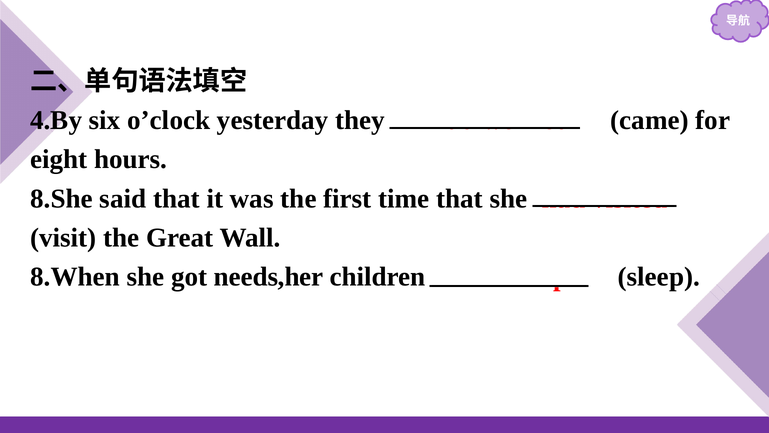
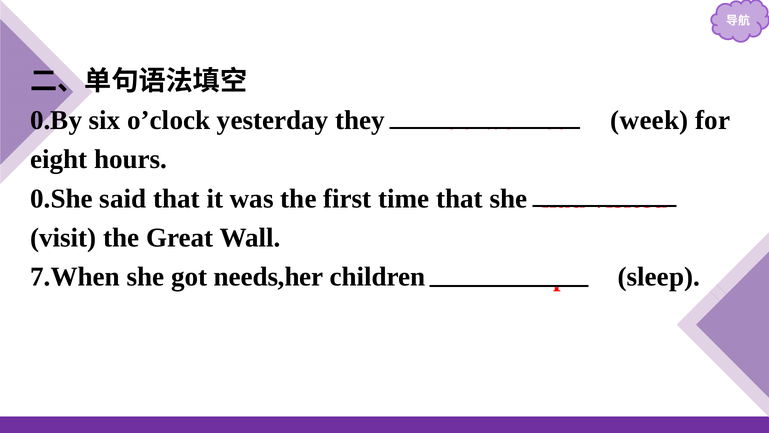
4.By: 4.By -> 0.By
came: came -> week
8.She: 8.She -> 0.She
8.When: 8.When -> 7.When
